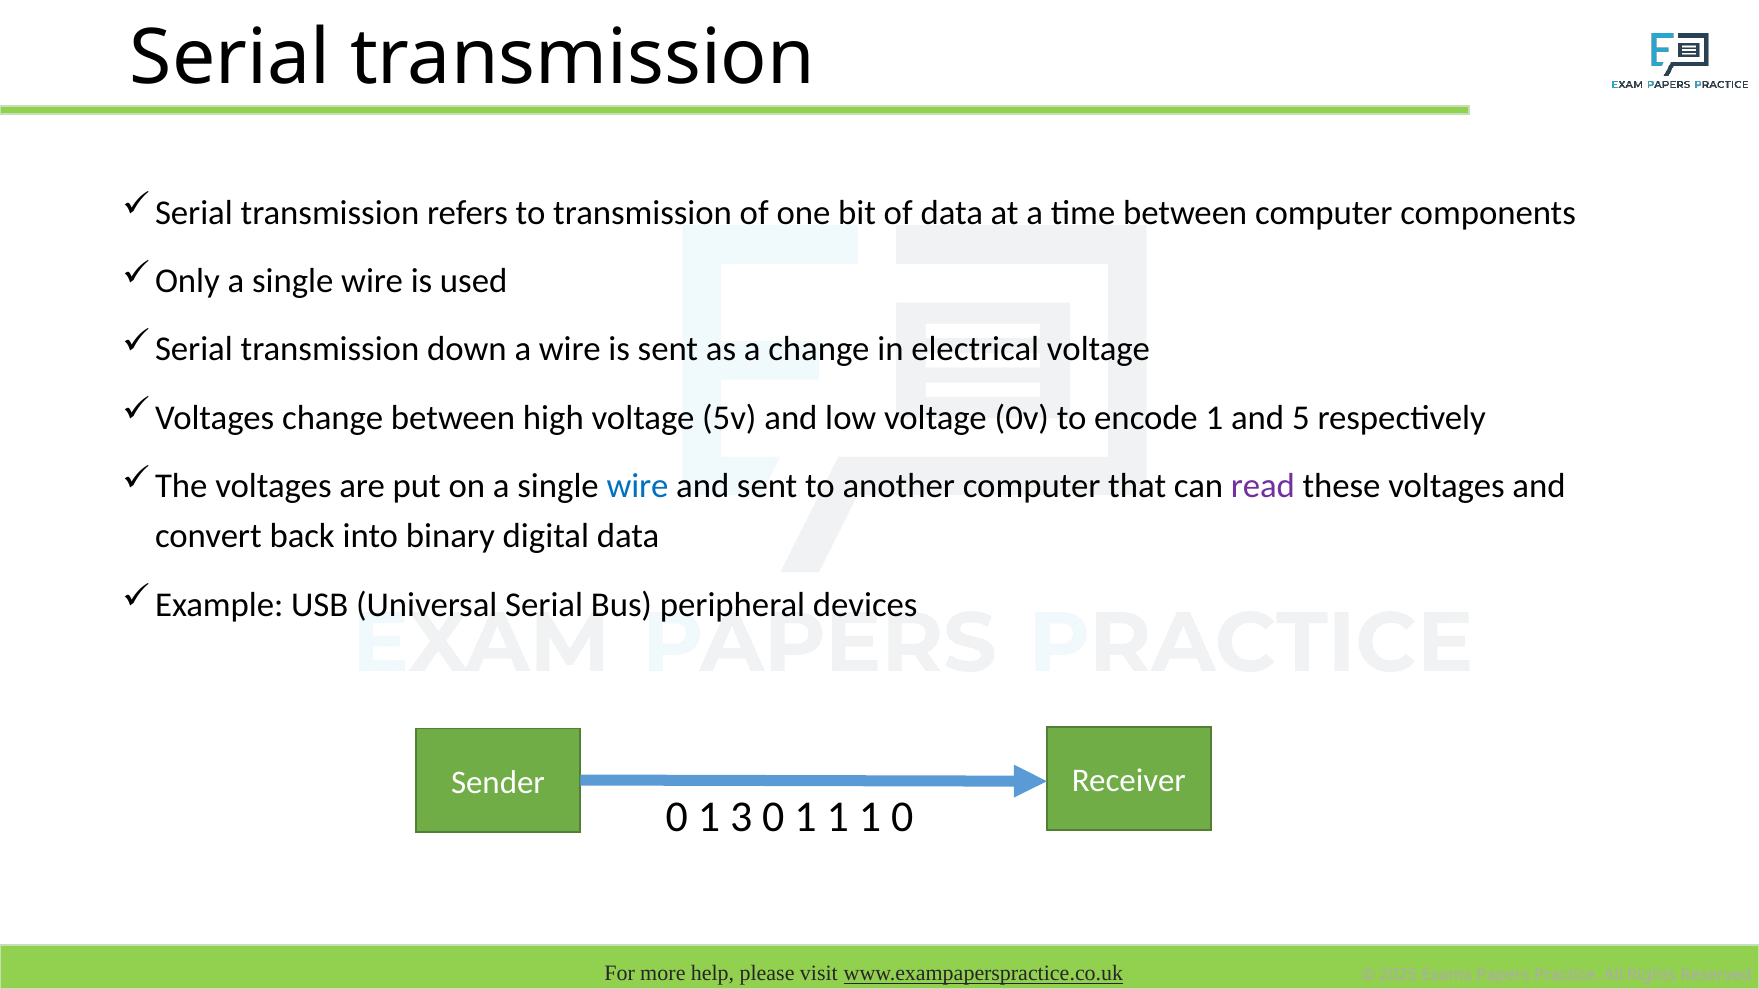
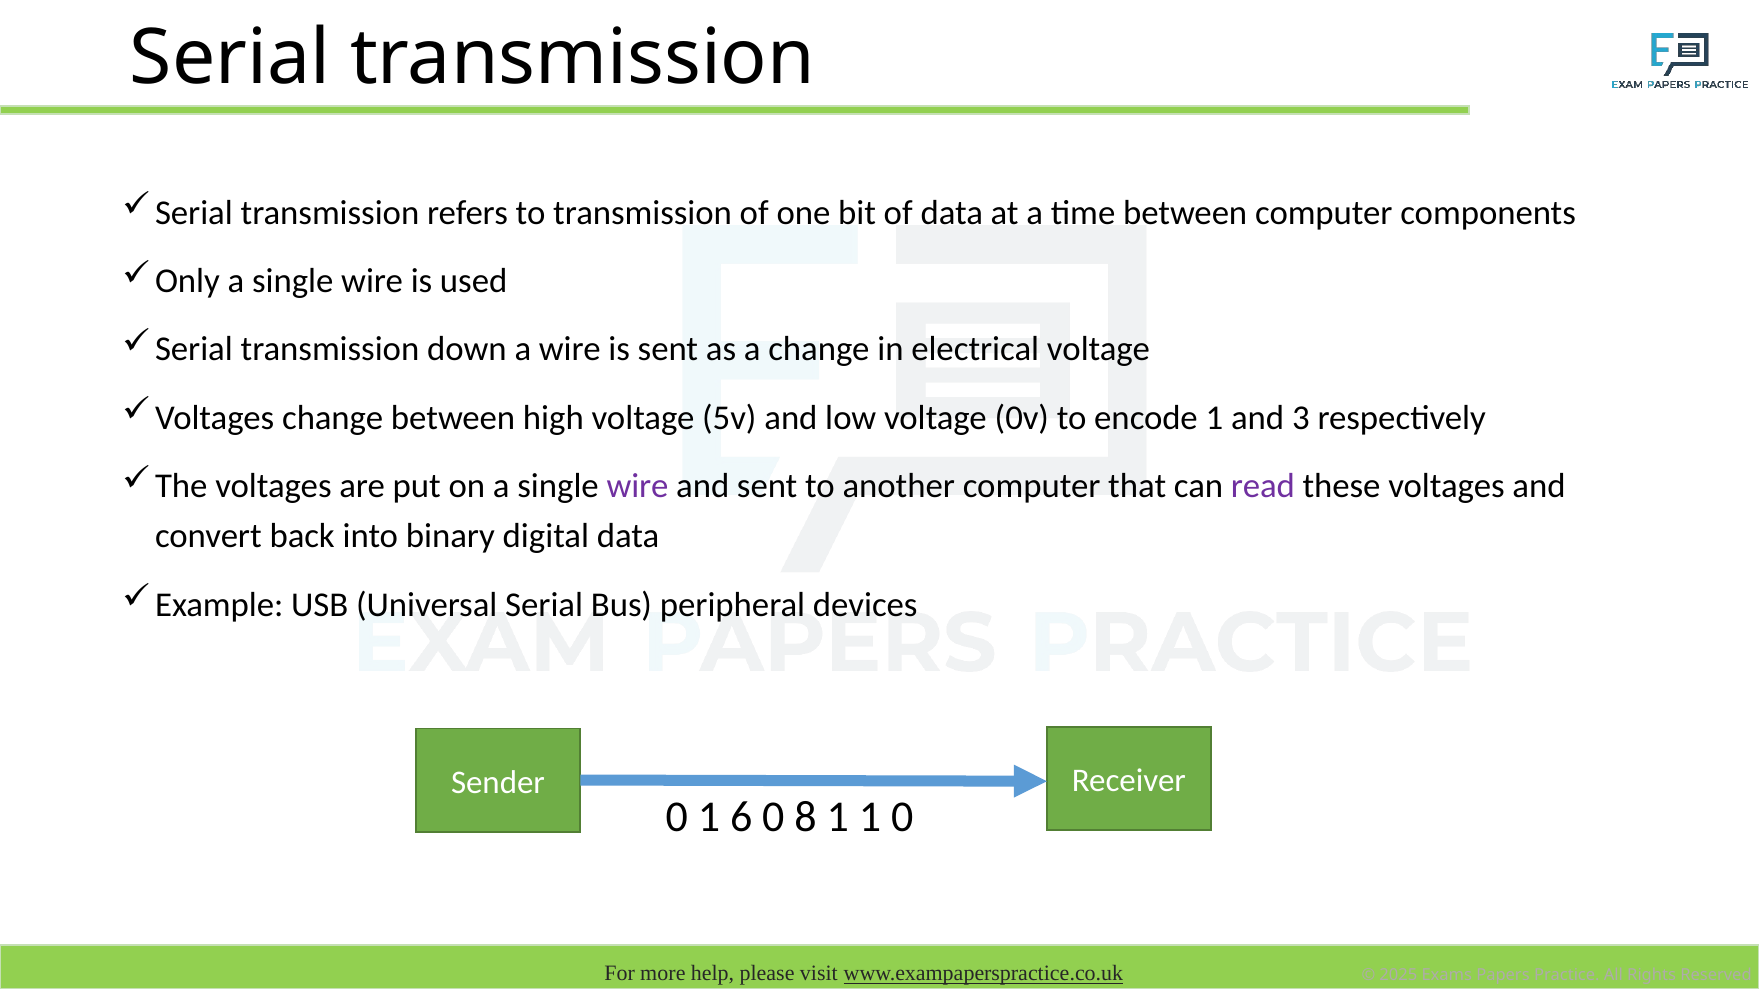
5: 5 -> 3
wire at (637, 486) colour: blue -> purple
3: 3 -> 6
1 at (806, 817): 1 -> 8
